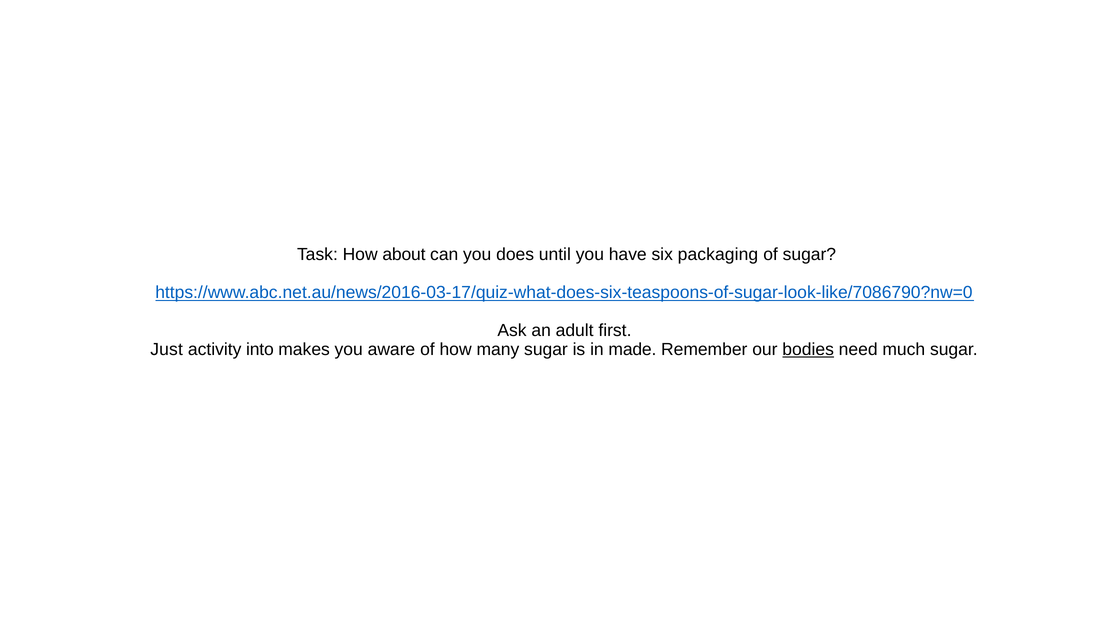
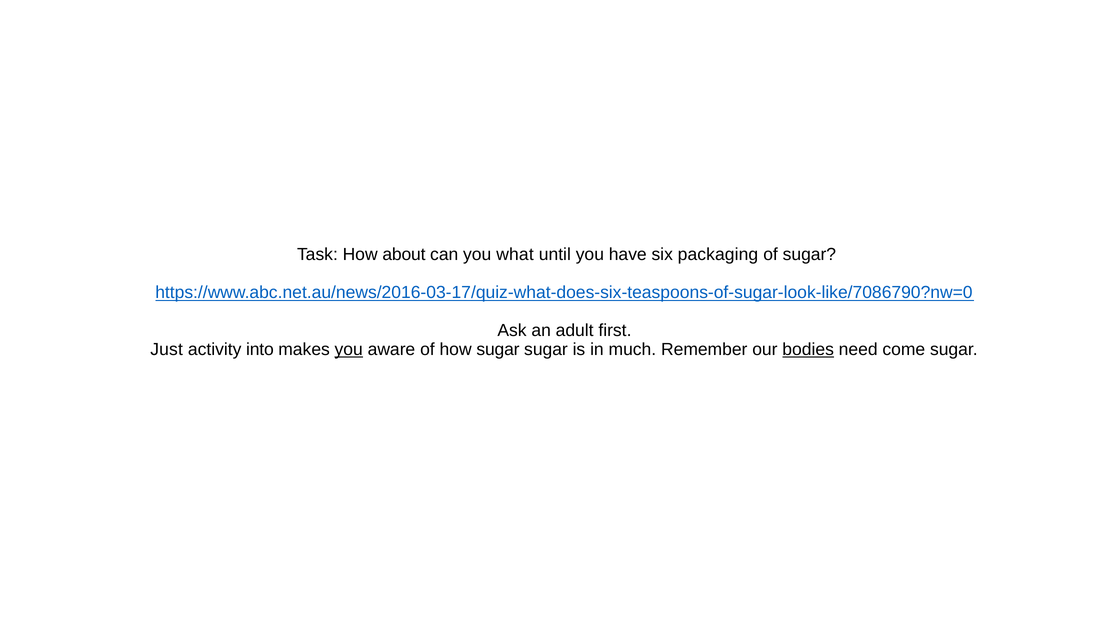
does: does -> what
you at (349, 349) underline: none -> present
how many: many -> sugar
made: made -> much
much: much -> come
